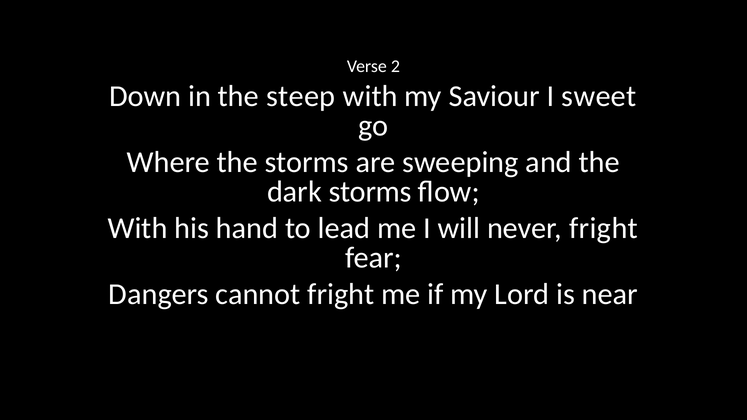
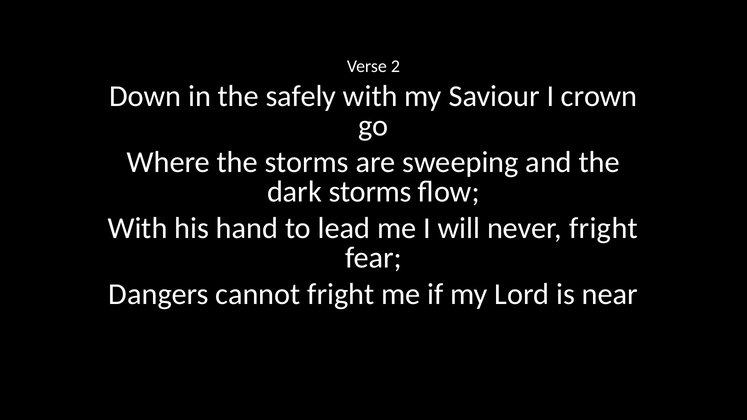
steep: steep -> safely
sweet: sweet -> crown
